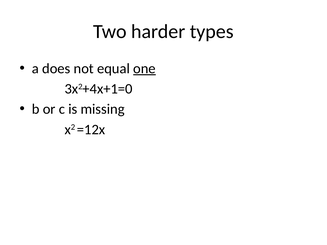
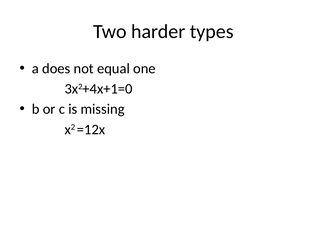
one underline: present -> none
